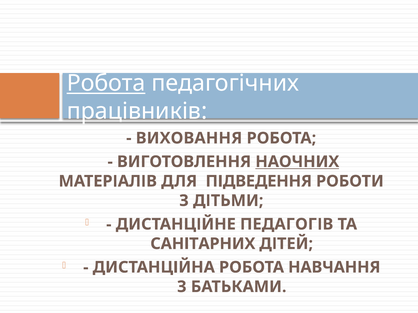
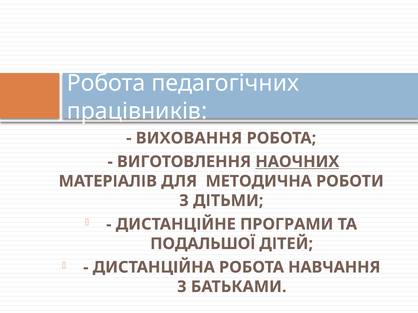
Робота at (106, 83) underline: present -> none
ПІДВЕДЕННЯ: ПІДВЕДЕННЯ -> МЕТОДИЧНА
ПЕДАГОГІВ: ПЕДАГОГІВ -> ПРОГРАМИ
САНІТАРНИХ: САНІТАРНИХ -> ПОДАЛЬШОЇ
